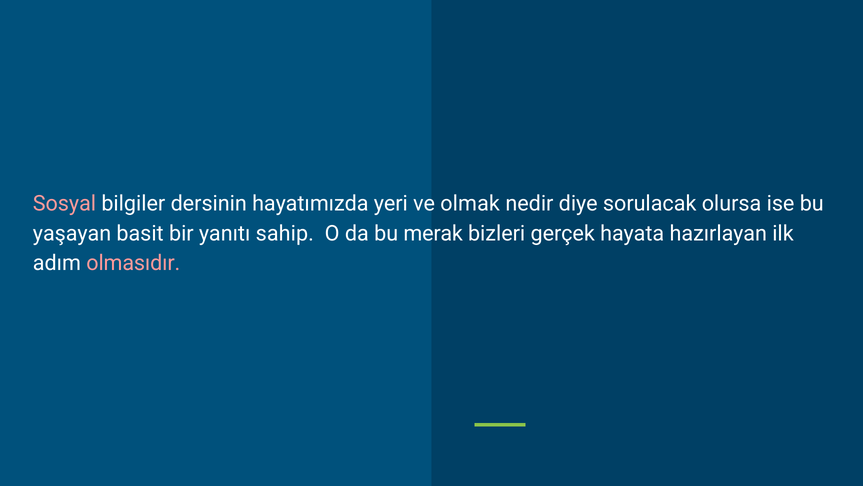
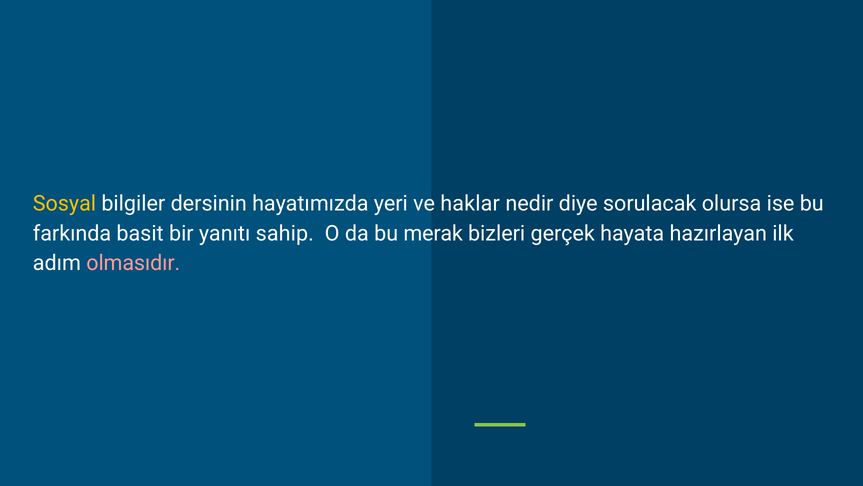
Sosyal colour: pink -> yellow
olmak: olmak -> haklar
yaşayan: yaşayan -> farkında
